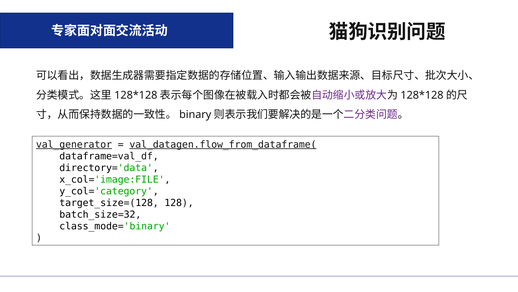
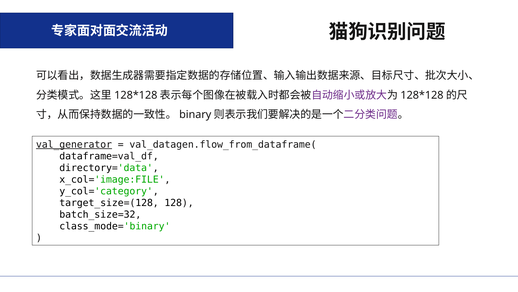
val_datagen.flow_from_dataframe( underline: present -> none
